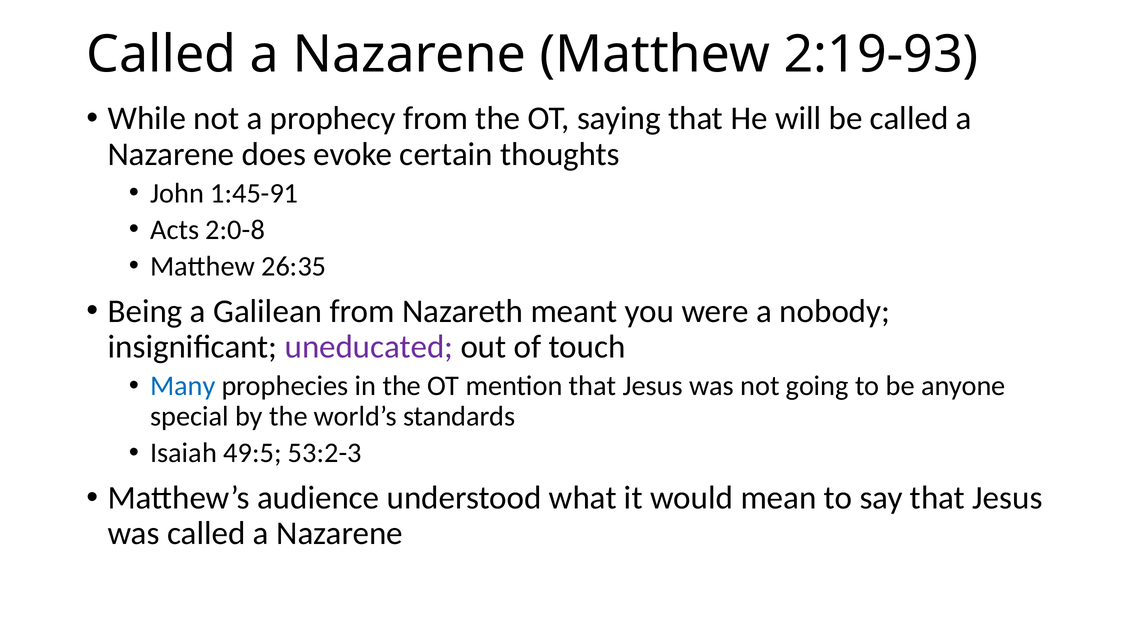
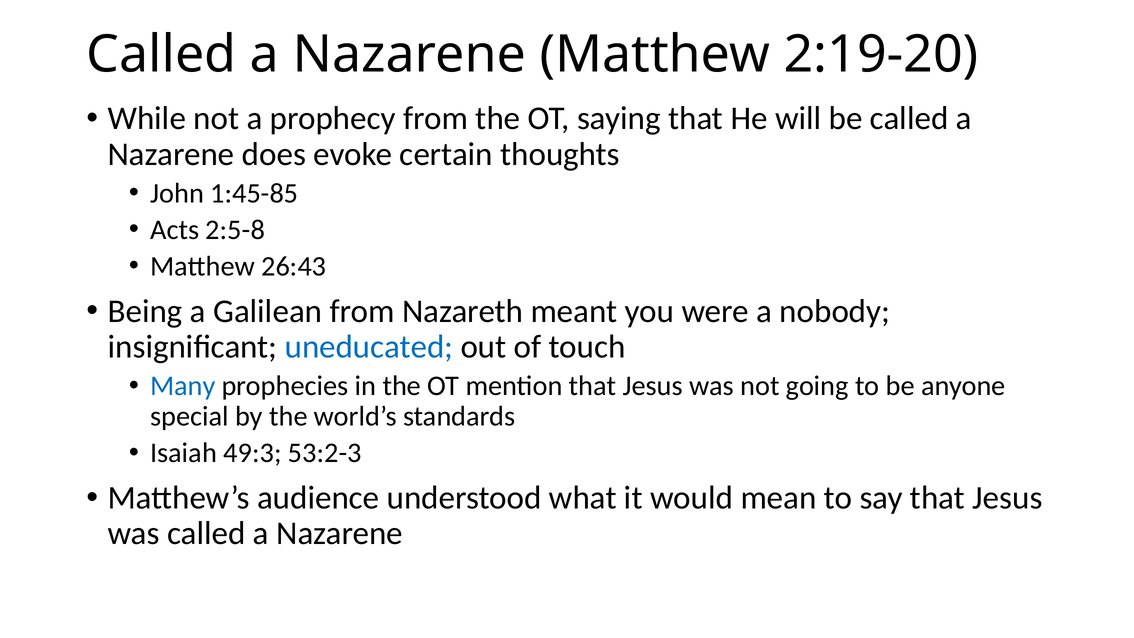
2:19-93: 2:19-93 -> 2:19-20
1:45-91: 1:45-91 -> 1:45-85
2:0-8: 2:0-8 -> 2:5-8
26:35: 26:35 -> 26:43
uneducated colour: purple -> blue
49:5: 49:5 -> 49:3
